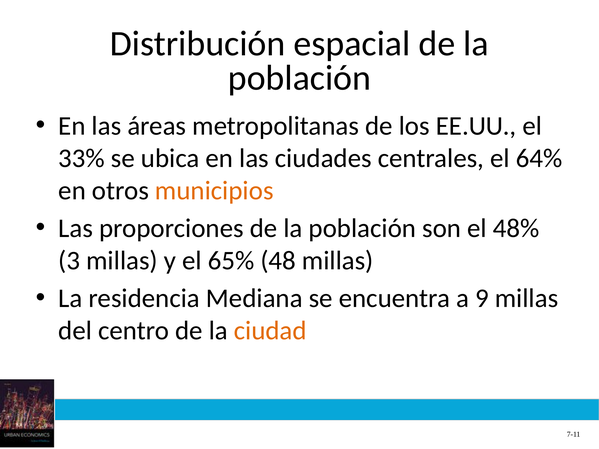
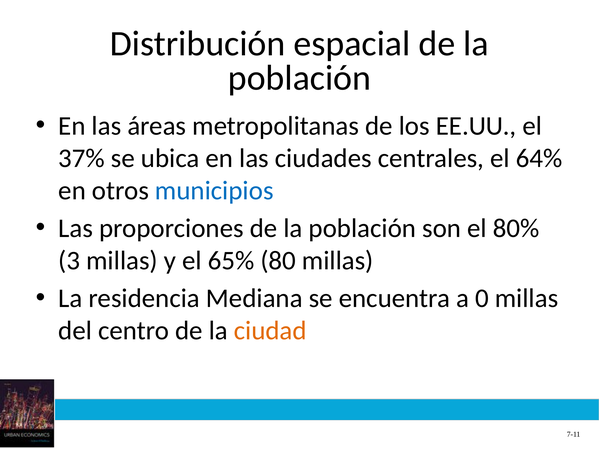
33%: 33% -> 37%
municipios colour: orange -> blue
48%: 48% -> 80%
48: 48 -> 80
9: 9 -> 0
